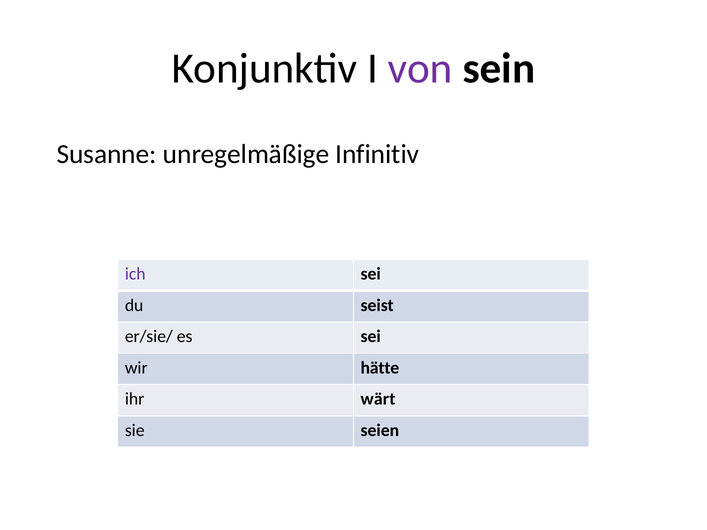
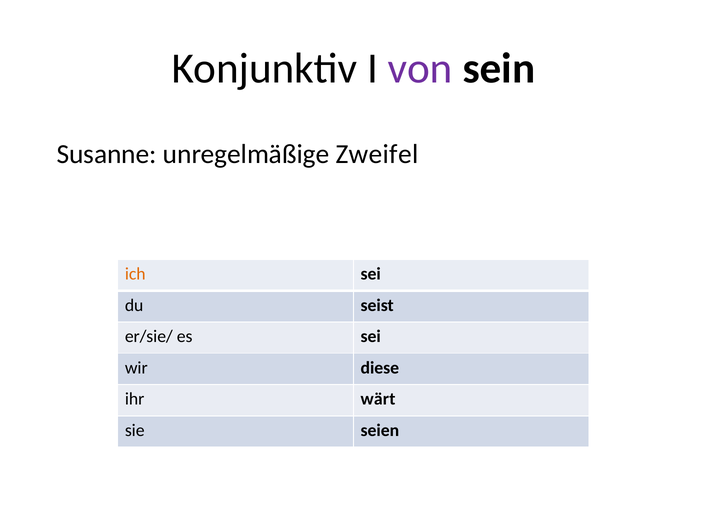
Infinitiv: Infinitiv -> Zweifel
ich colour: purple -> orange
hätte: hätte -> diese
